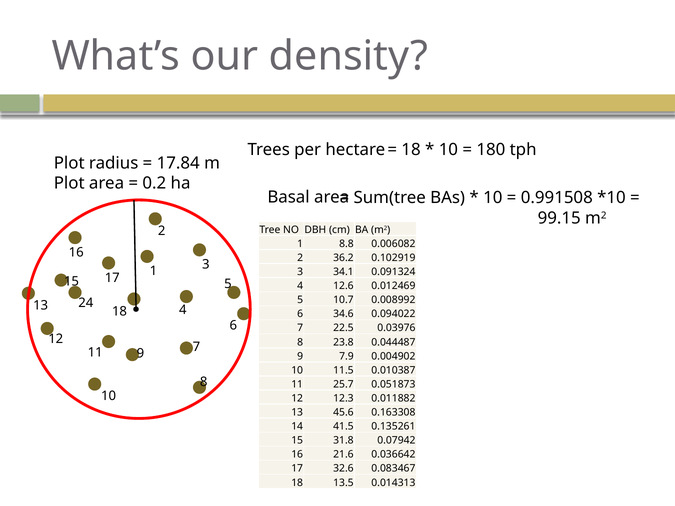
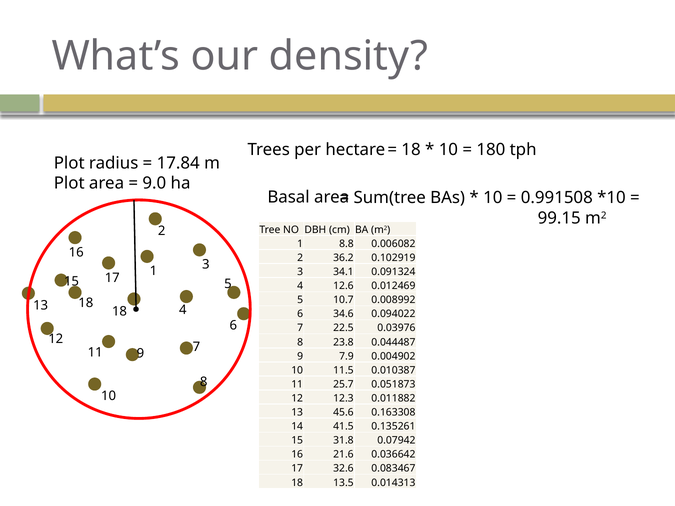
0.2: 0.2 -> 9.0
13 24: 24 -> 18
